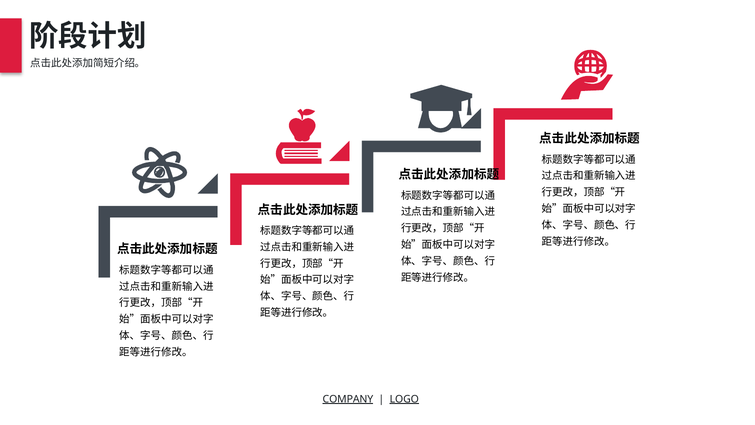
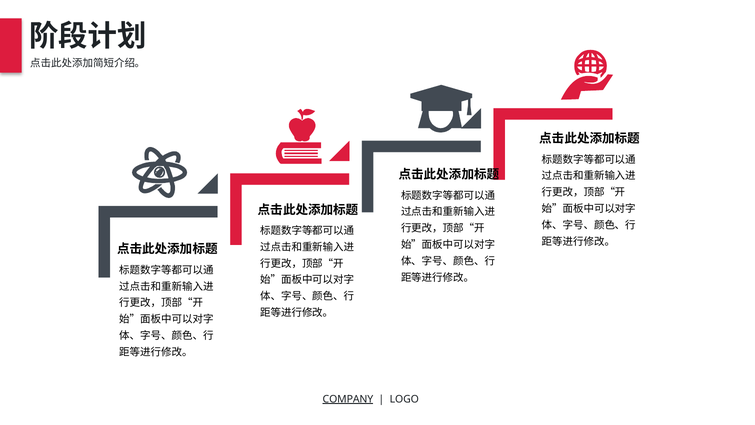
LOGO underline: present -> none
